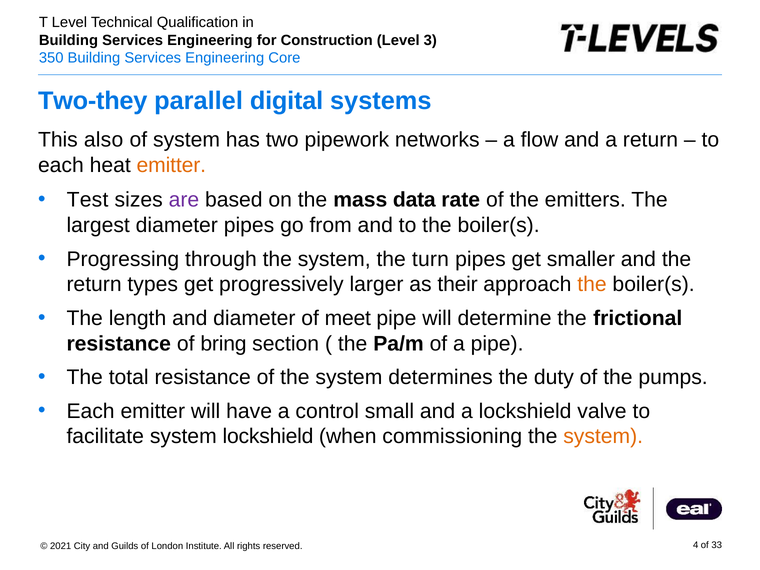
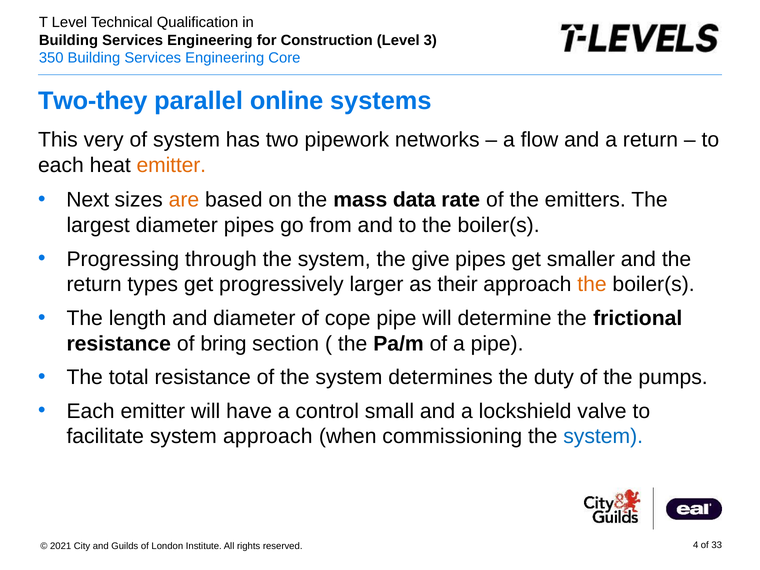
digital: digital -> online
also: also -> very
Test: Test -> Next
are colour: purple -> orange
turn: turn -> give
meet: meet -> cope
system lockshield: lockshield -> approach
system at (603, 436) colour: orange -> blue
